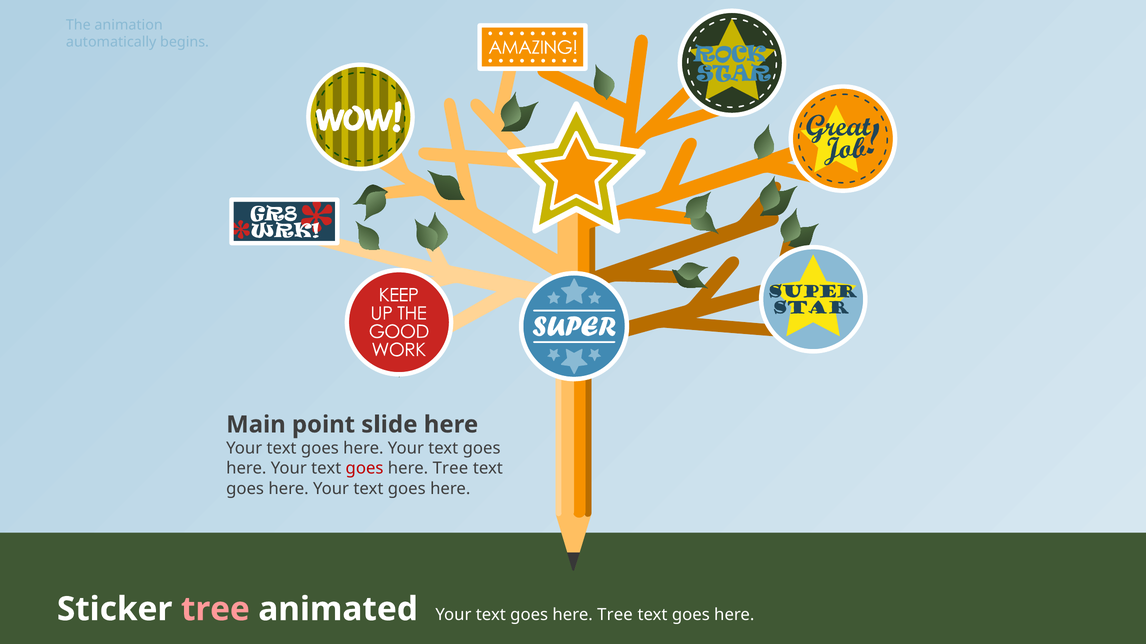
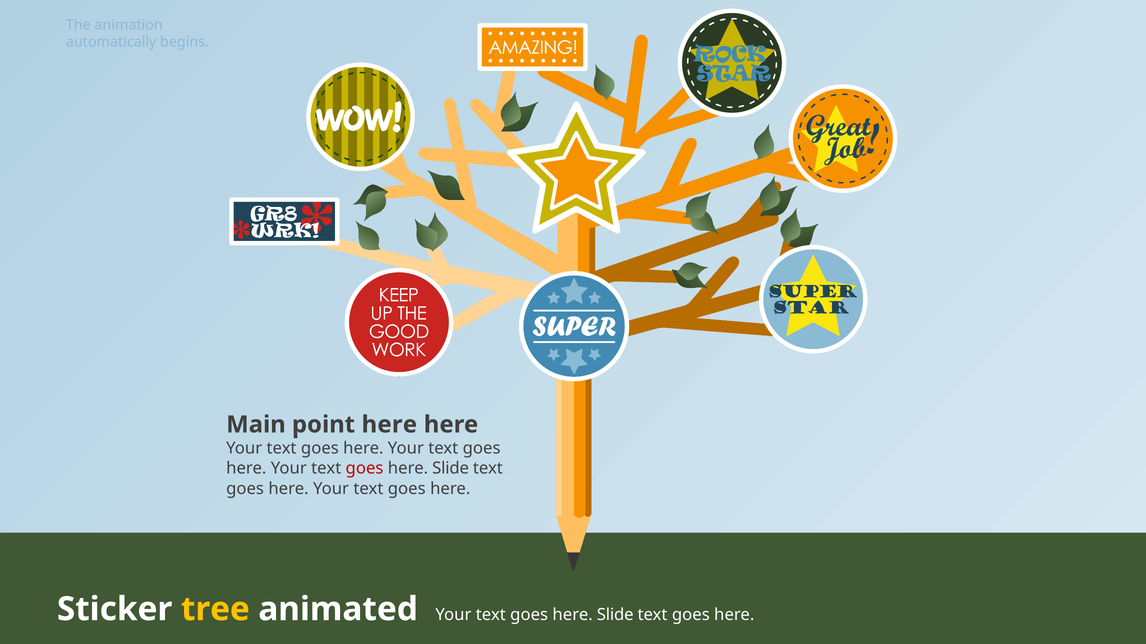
point slide: slide -> here
Tree at (450, 469): Tree -> Slide
tree at (215, 610) colour: pink -> yellow
Tree at (615, 615): Tree -> Slide
